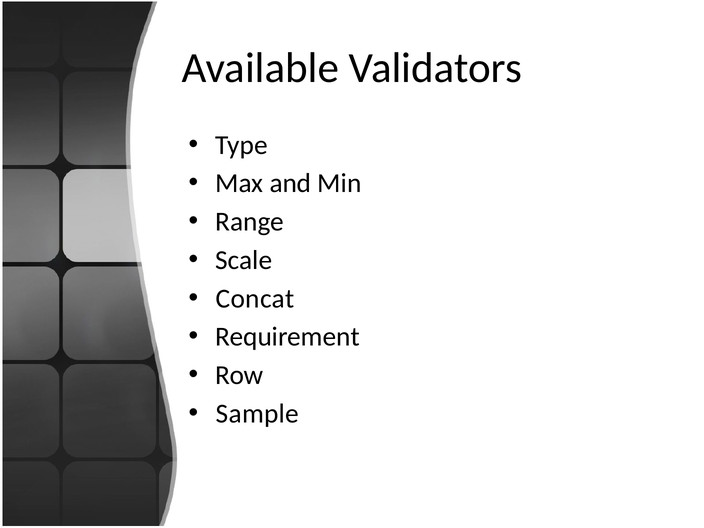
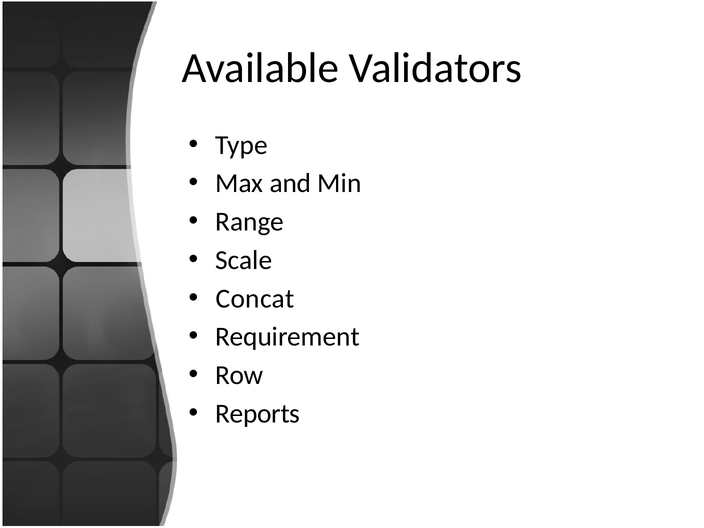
Sample: Sample -> Reports
